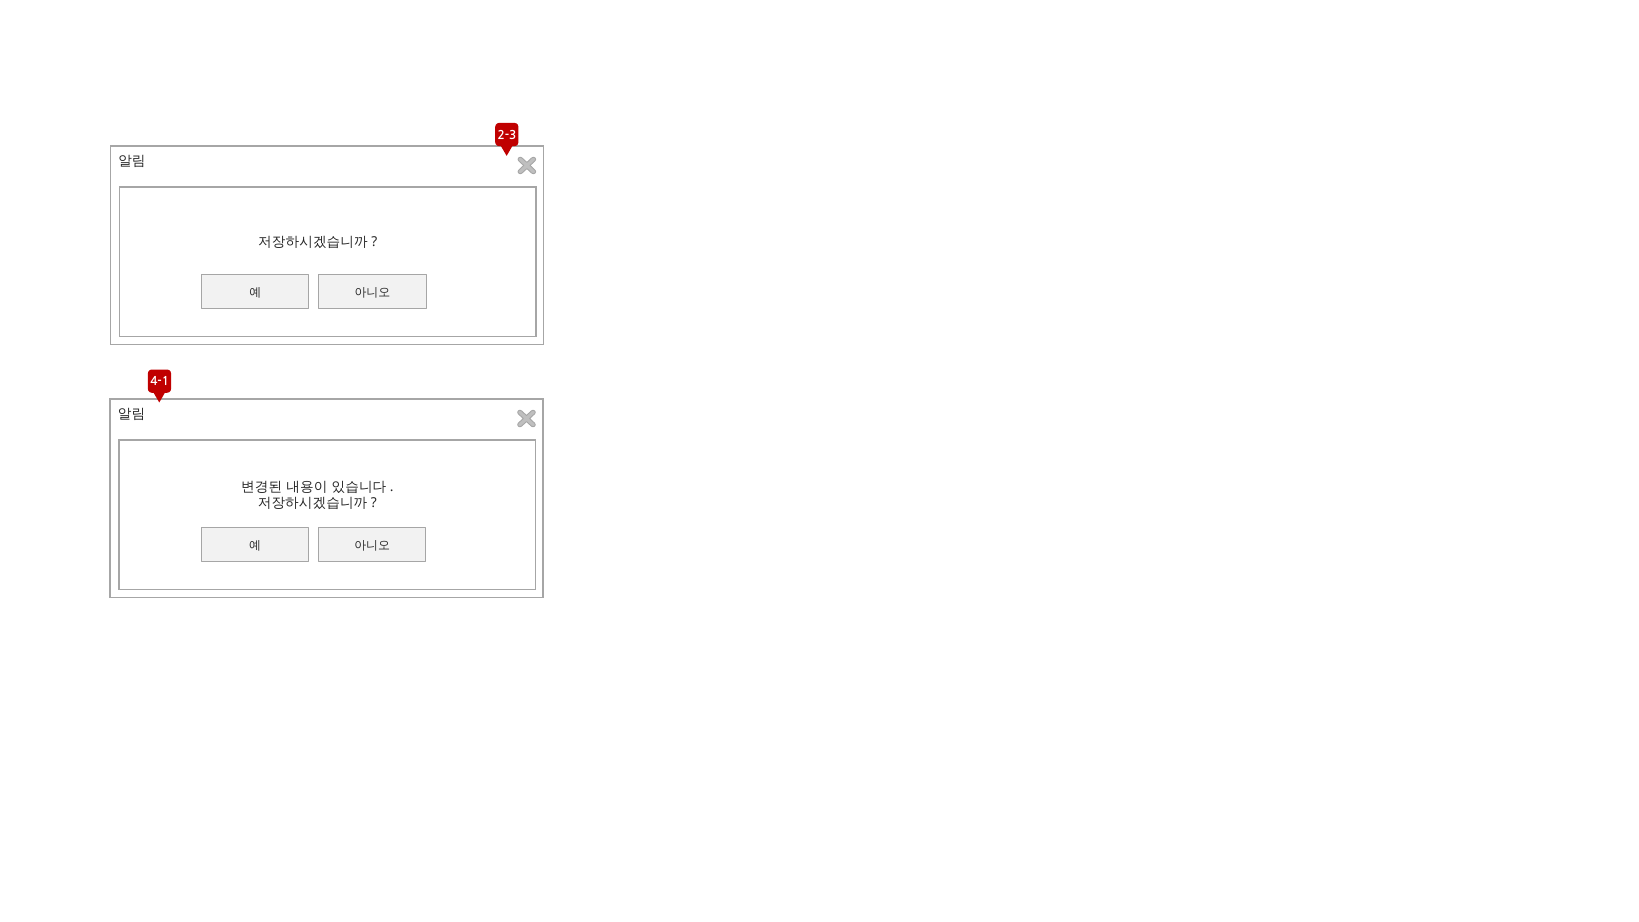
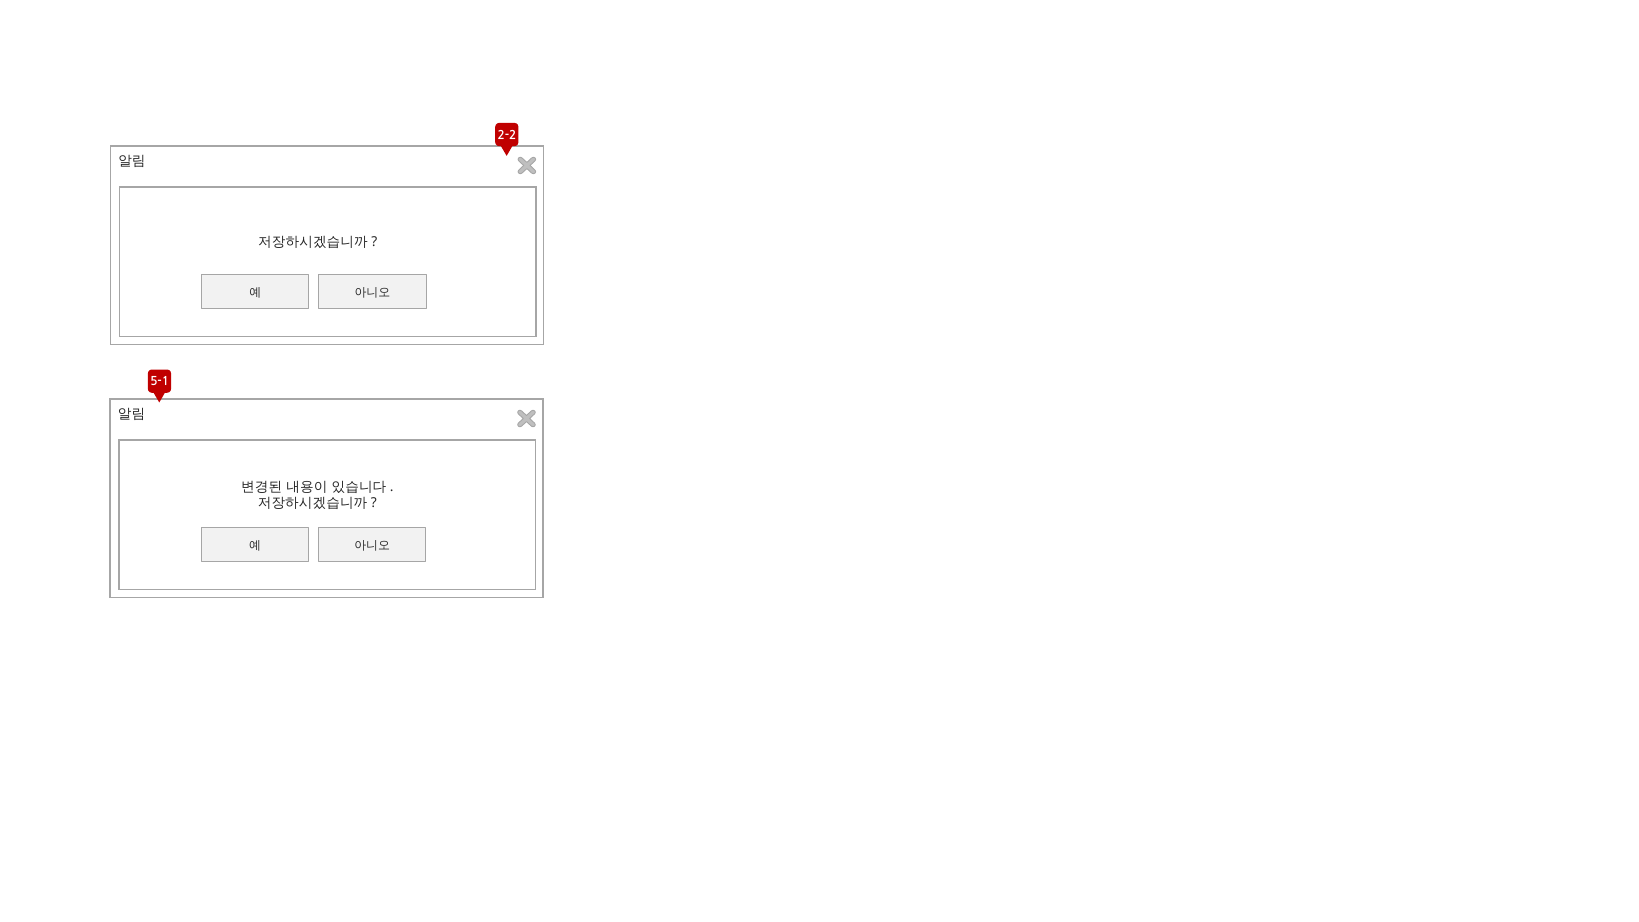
2-3: 2-3 -> 2-2
4-1: 4-1 -> 5-1
